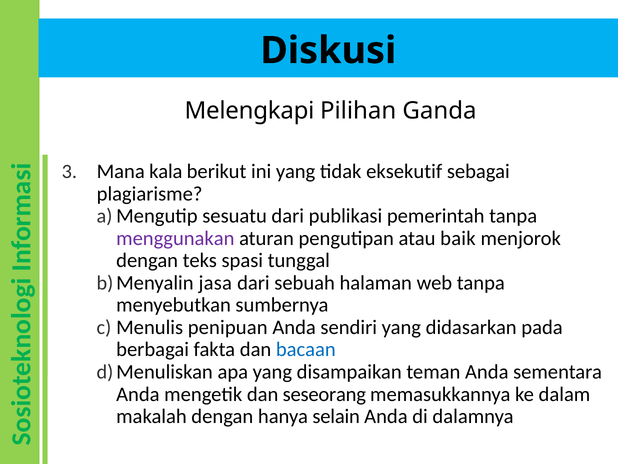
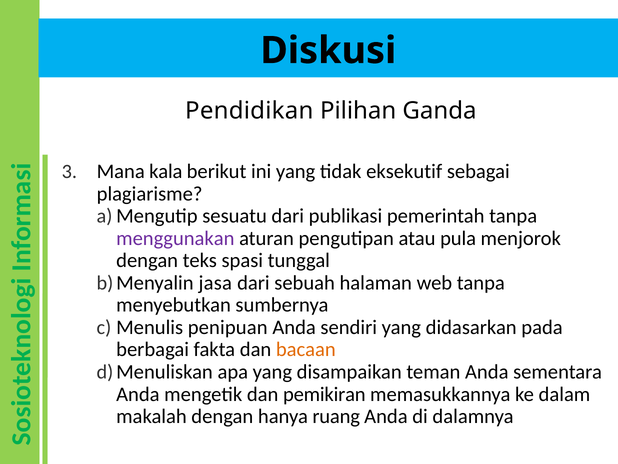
Melengkapi: Melengkapi -> Pendidikan
baik: baik -> pula
bacaan colour: blue -> orange
seseorang: seseorang -> pemikiran
selain: selain -> ruang
